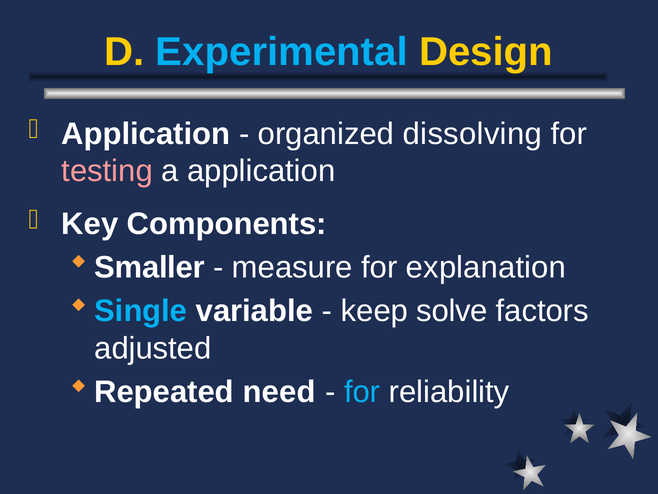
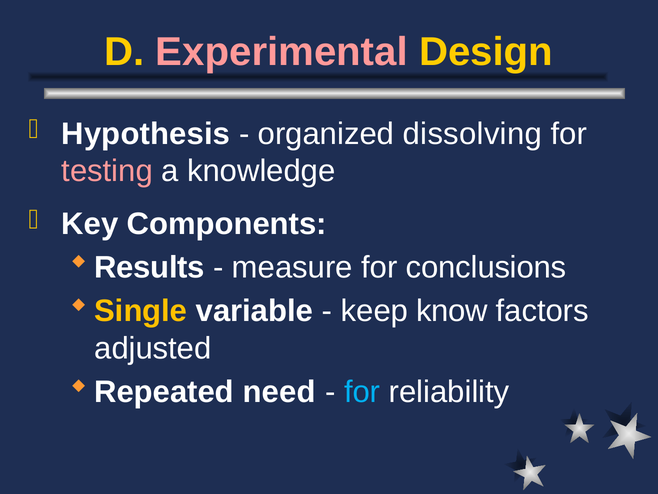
Experimental colour: light blue -> pink
Application at (146, 134): Application -> Hypothesis
a application: application -> knowledge
Smaller: Smaller -> Results
explanation: explanation -> conclusions
Single colour: light blue -> yellow
solve: solve -> know
